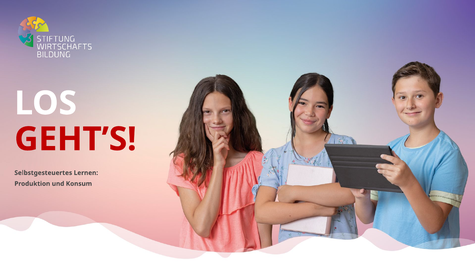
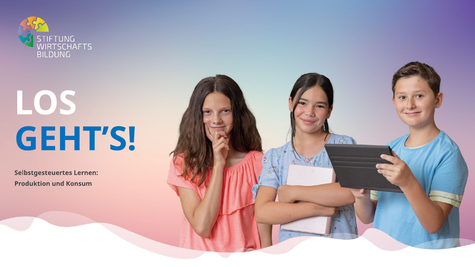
GEHT’S colour: red -> blue
